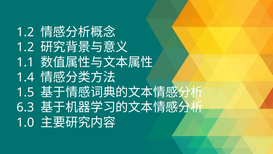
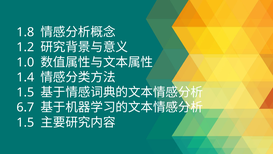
1.2 at (25, 32): 1.2 -> 1.8
1.1: 1.1 -> 1.0
6.3: 6.3 -> 6.7
1.0 at (25, 122): 1.0 -> 1.5
